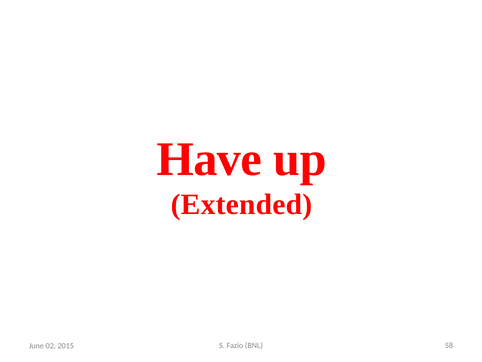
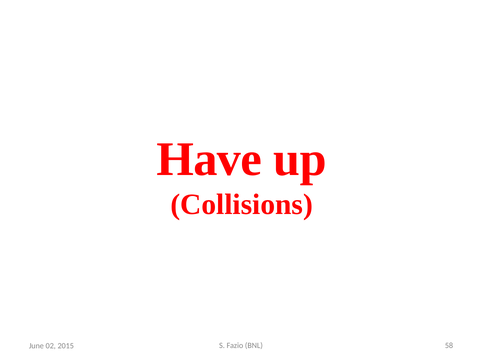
Extended: Extended -> Collisions
